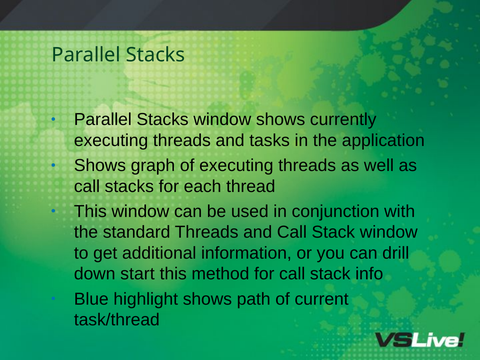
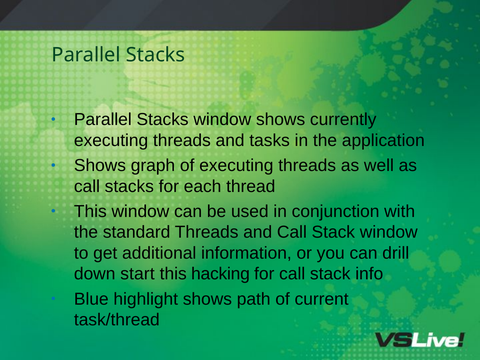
method: method -> hacking
